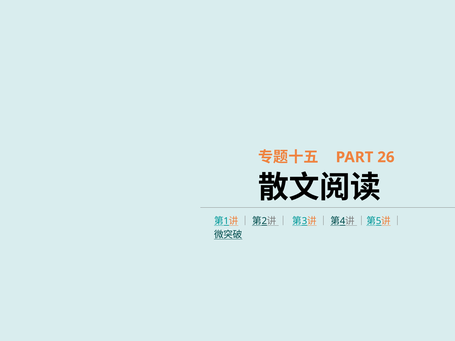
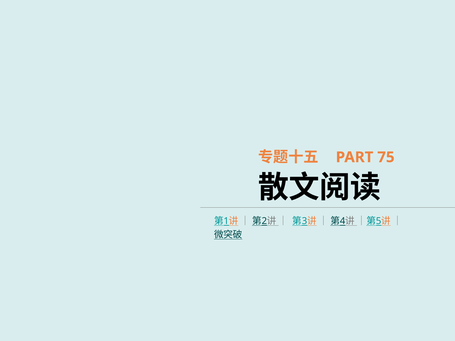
26: 26 -> 75
